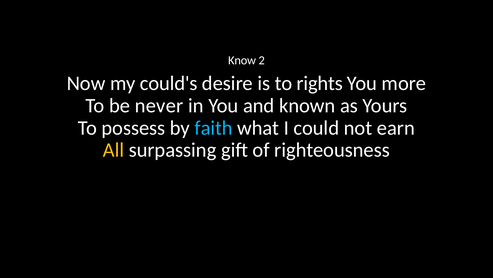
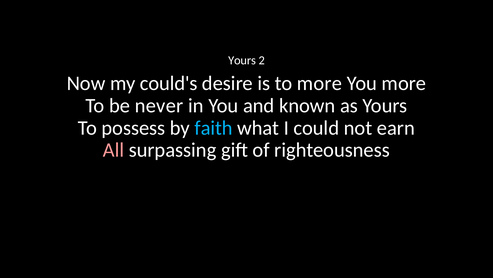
Know at (242, 60): Know -> Yours
to rights: rights -> more
All colour: yellow -> pink
